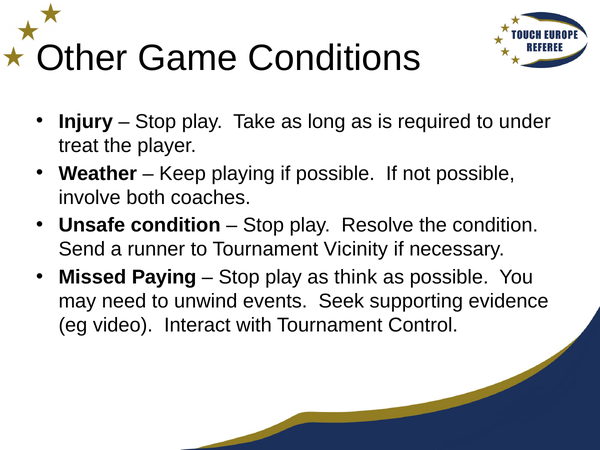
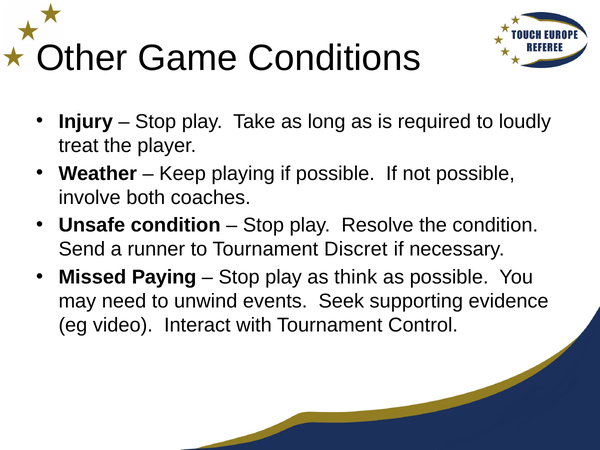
under: under -> loudly
Vicinity: Vicinity -> Discret
